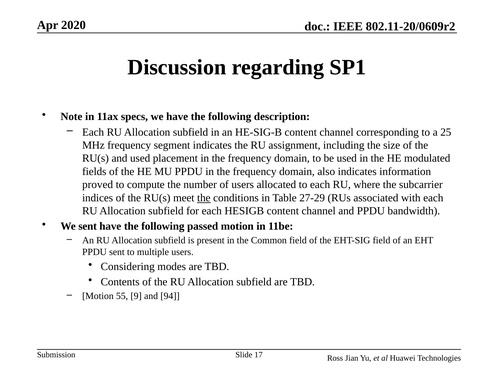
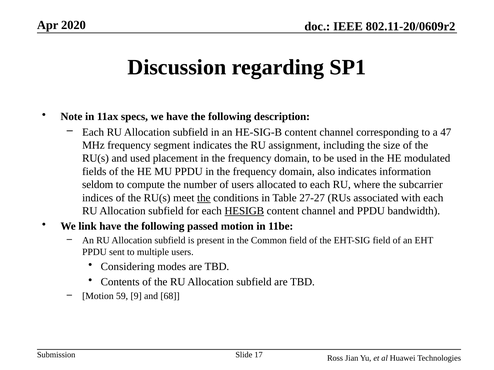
25: 25 -> 47
proved: proved -> seldom
27-29: 27-29 -> 27-27
HESIGB underline: none -> present
We sent: sent -> link
55: 55 -> 59
94: 94 -> 68
